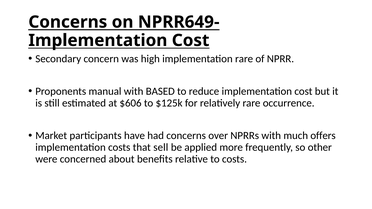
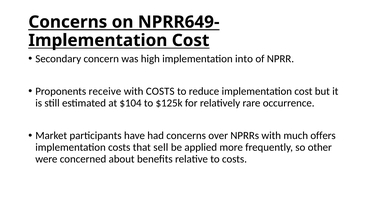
implementation rare: rare -> into
manual: manual -> receive
with BASED: BASED -> COSTS
$606: $606 -> $104
